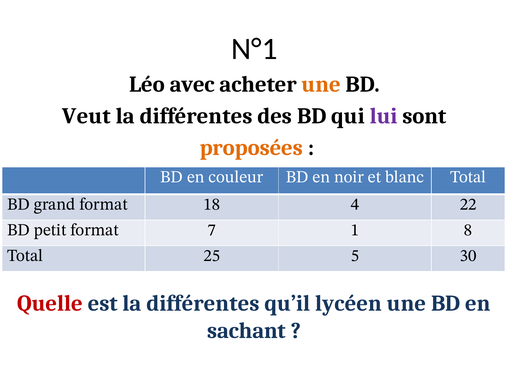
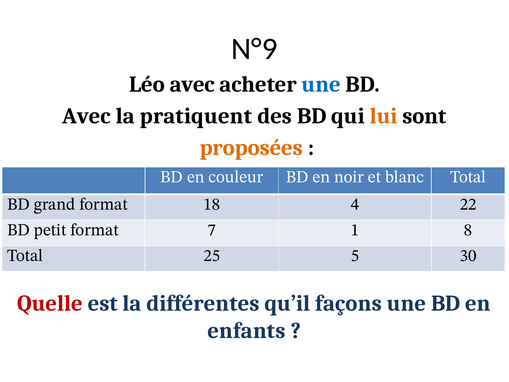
N°1: N°1 -> N°9
une at (321, 84) colour: orange -> blue
Veut at (86, 116): Veut -> Avec
différentes at (196, 116): différentes -> pratiquent
lui colour: purple -> orange
lycéen: lycéen -> façons
sachant: sachant -> enfants
